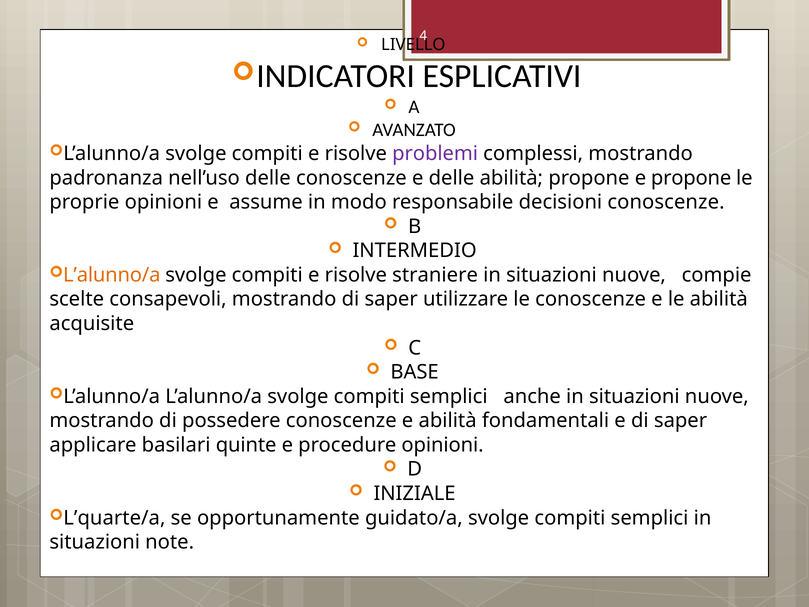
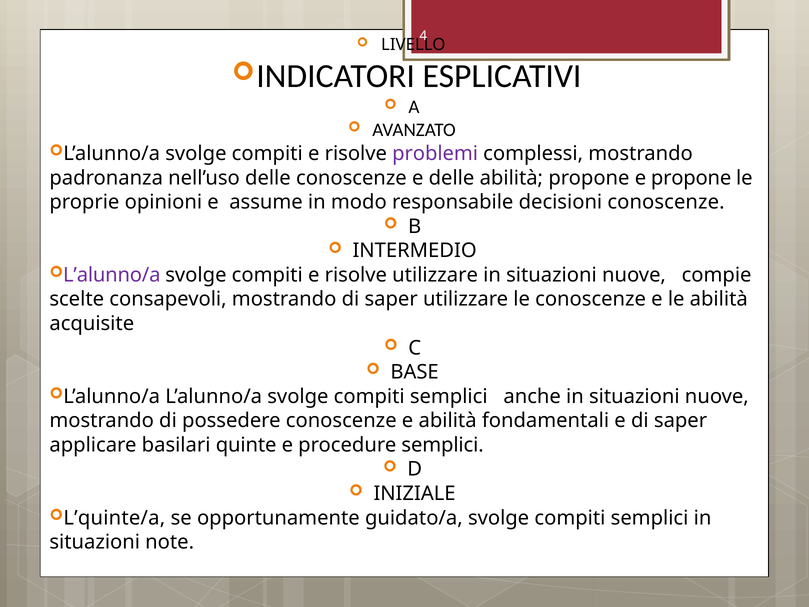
L’alunno/a at (112, 275) colour: orange -> purple
risolve straniere: straniere -> utilizzare
procedure opinioni: opinioni -> semplici
L’quarte/a: L’quarte/a -> L’quinte/a
